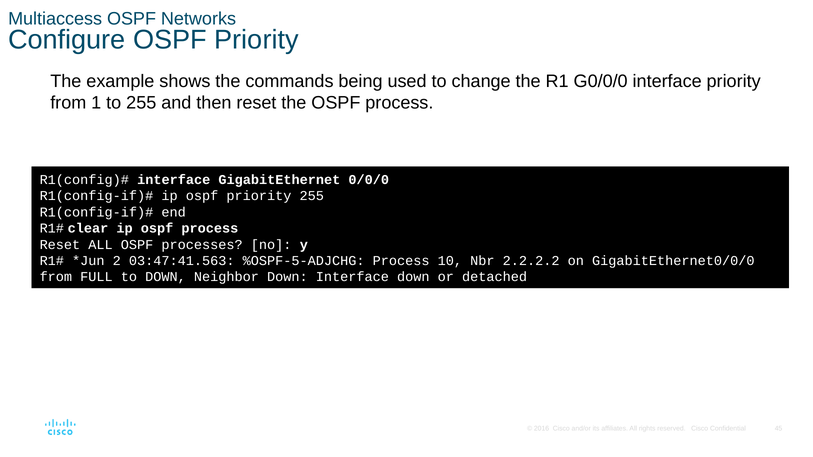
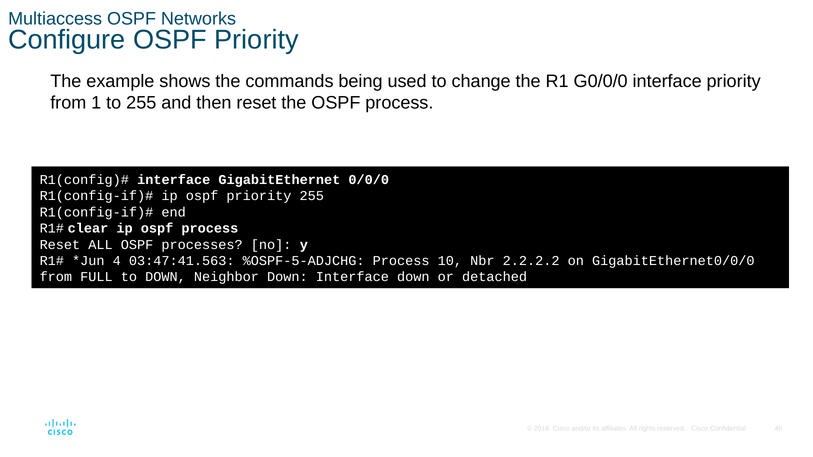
2: 2 -> 4
